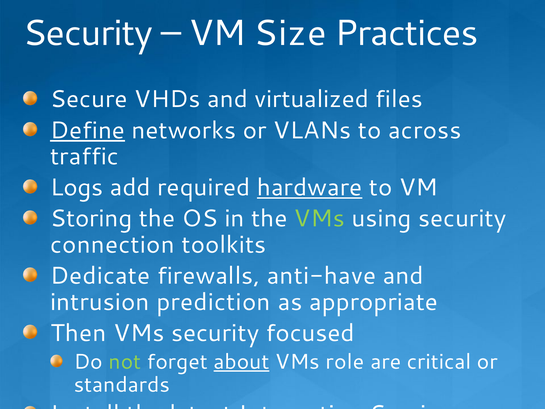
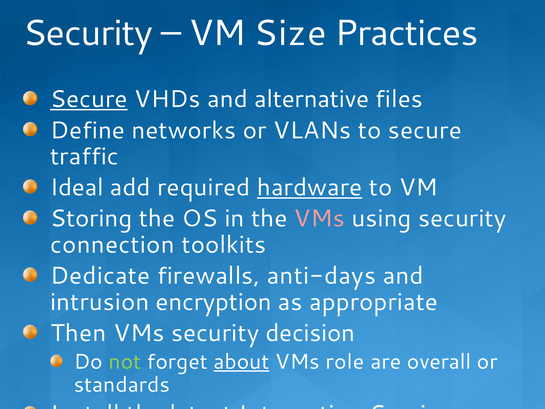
Secure at (89, 99) underline: none -> present
virtualized: virtualized -> alternative
Define underline: present -> none
to across: across -> secure
Logs: Logs -> Ideal
VMs at (319, 219) colour: light green -> pink
anti-have: anti-have -> anti-days
prediction: prediction -> encryption
focused: focused -> decision
critical: critical -> overall
